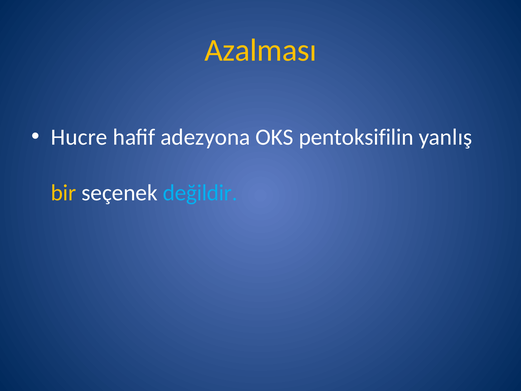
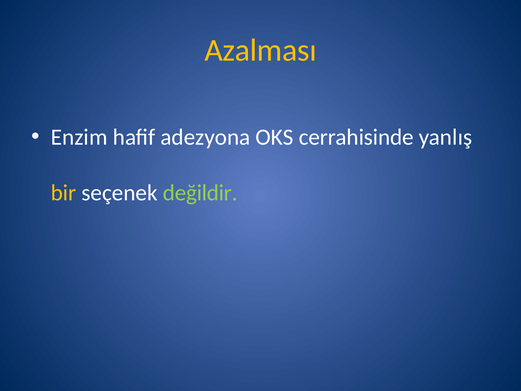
Hucre: Hucre -> Enzim
pentoksifilin: pentoksifilin -> cerrahisinde
değildir colour: light blue -> light green
